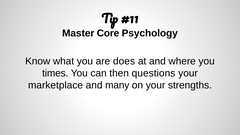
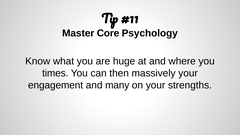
does: does -> huge
questions: questions -> massively
marketplace: marketplace -> engagement
